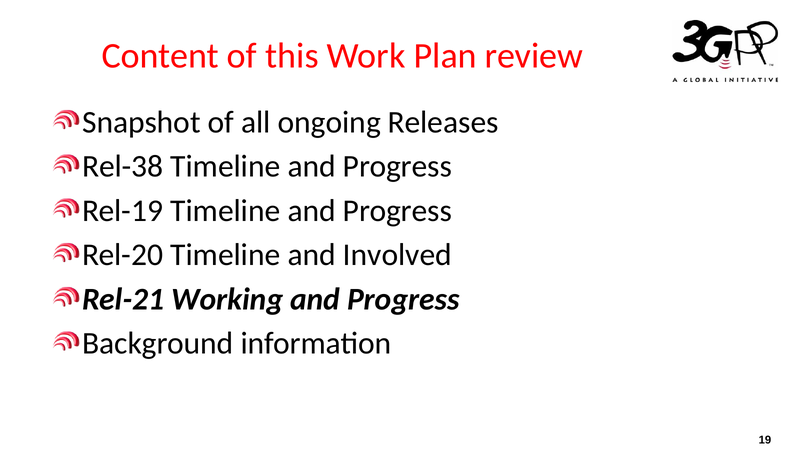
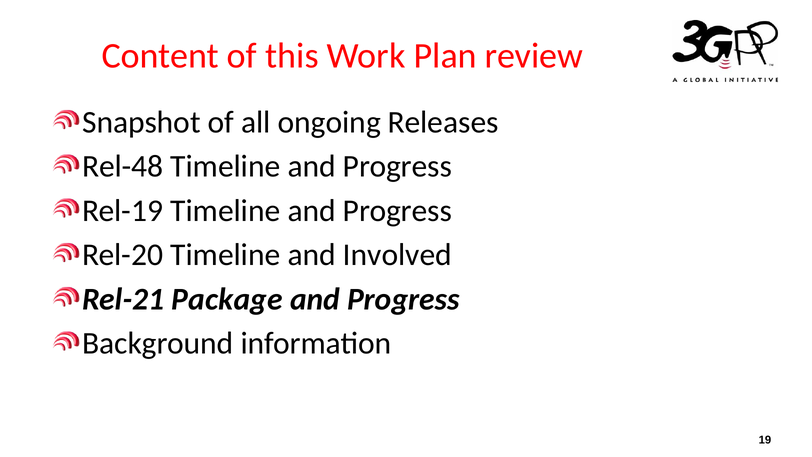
Rel-38: Rel-38 -> Rel-48
Working: Working -> Package
